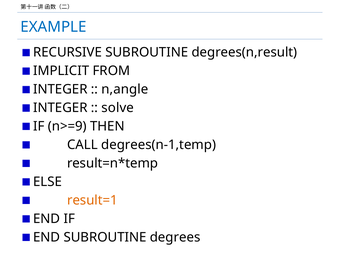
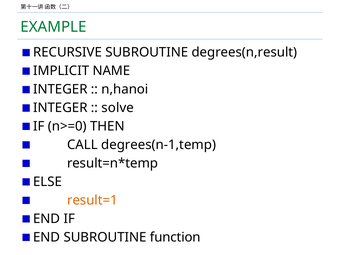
EXAMPLE colour: blue -> green
FROM: FROM -> NAME
n,angle: n,angle -> n,hanoi
n>=9: n>=9 -> n>=0
degrees: degrees -> function
